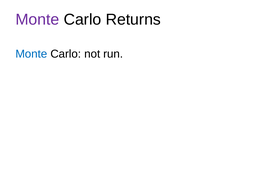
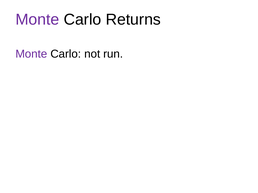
Monte at (31, 54) colour: blue -> purple
